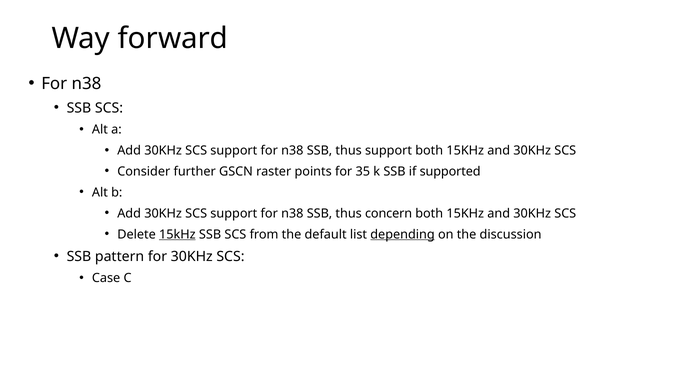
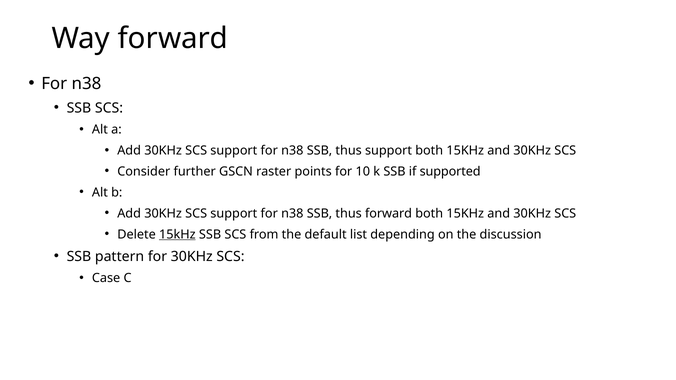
35: 35 -> 10
thus concern: concern -> forward
depending underline: present -> none
